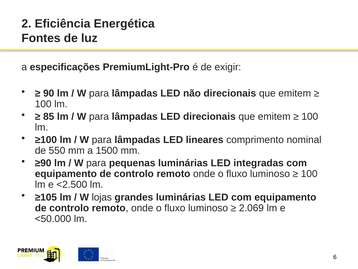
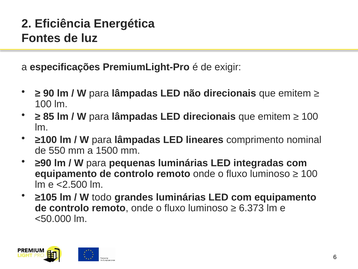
lojas: lojas -> todo
2.069: 2.069 -> 6.373
